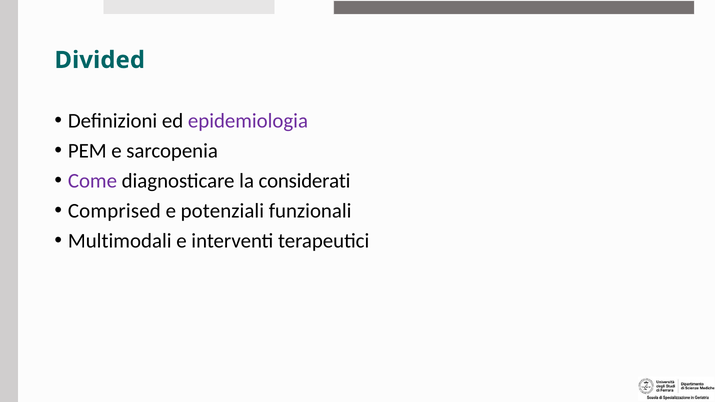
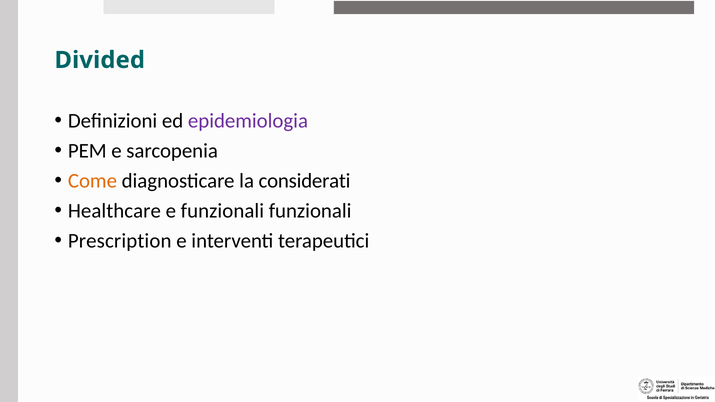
Come colour: purple -> orange
Comprised: Comprised -> Healthcare
e potenziali: potenziali -> funzionali
Multimodali: Multimodali -> Prescription
